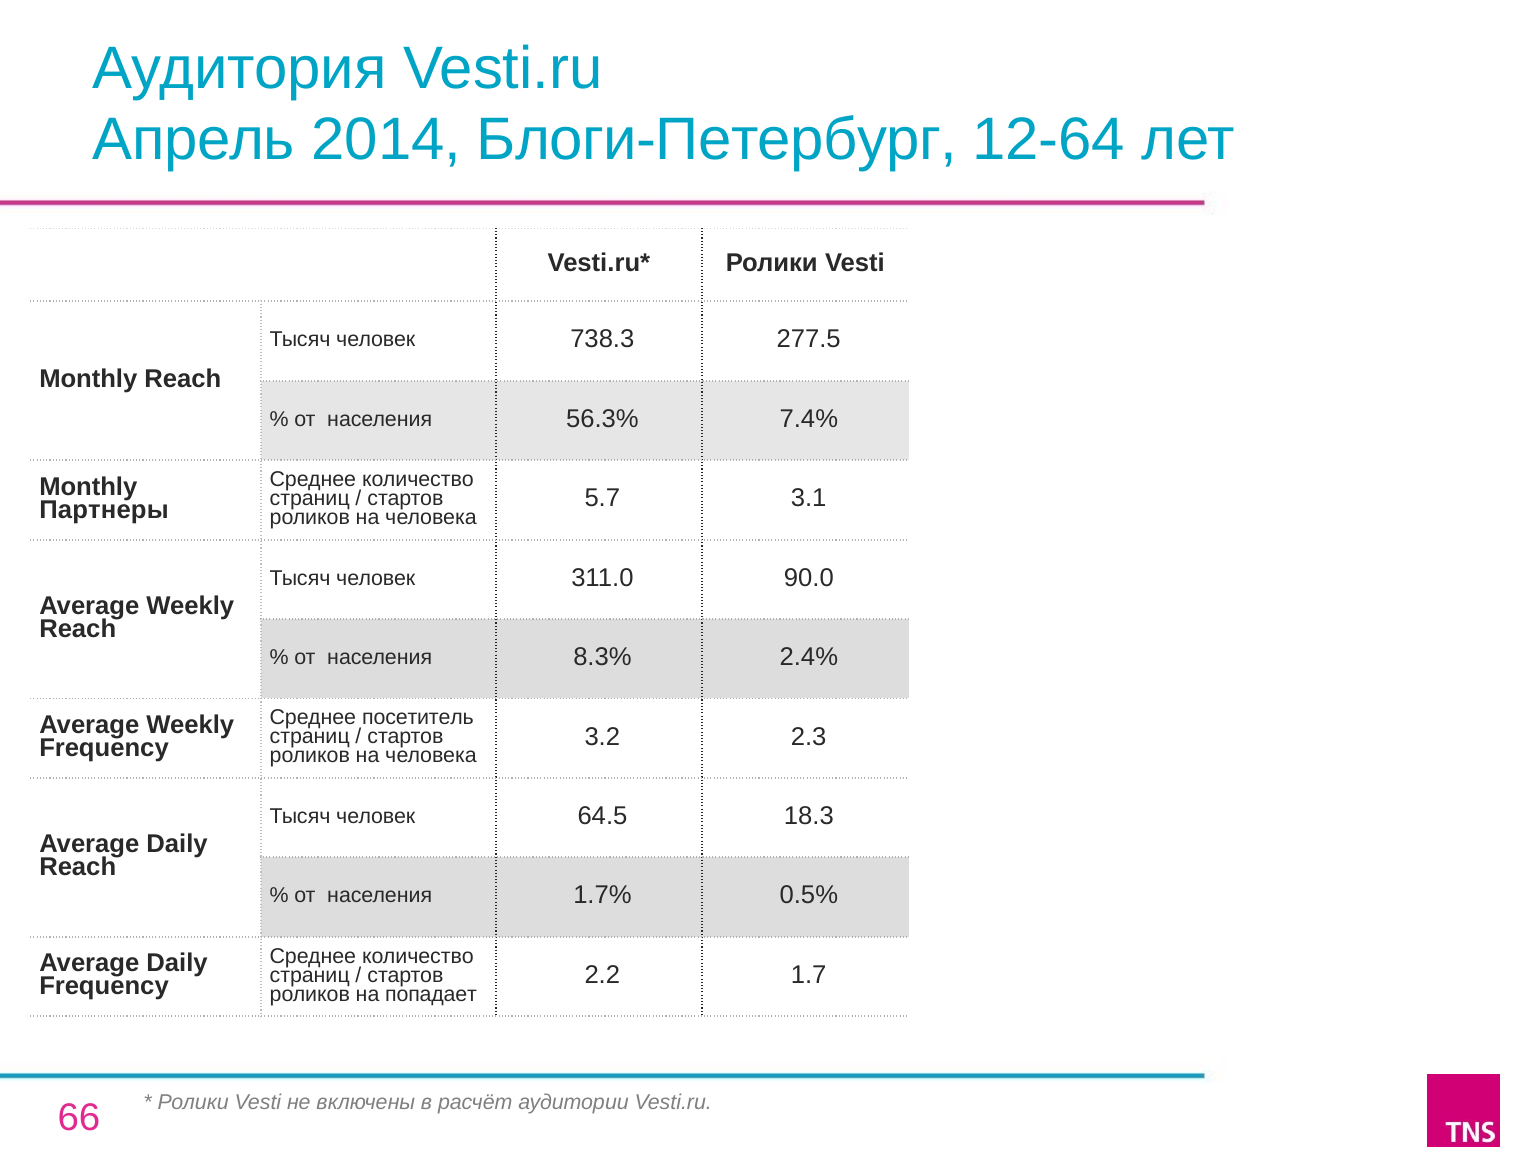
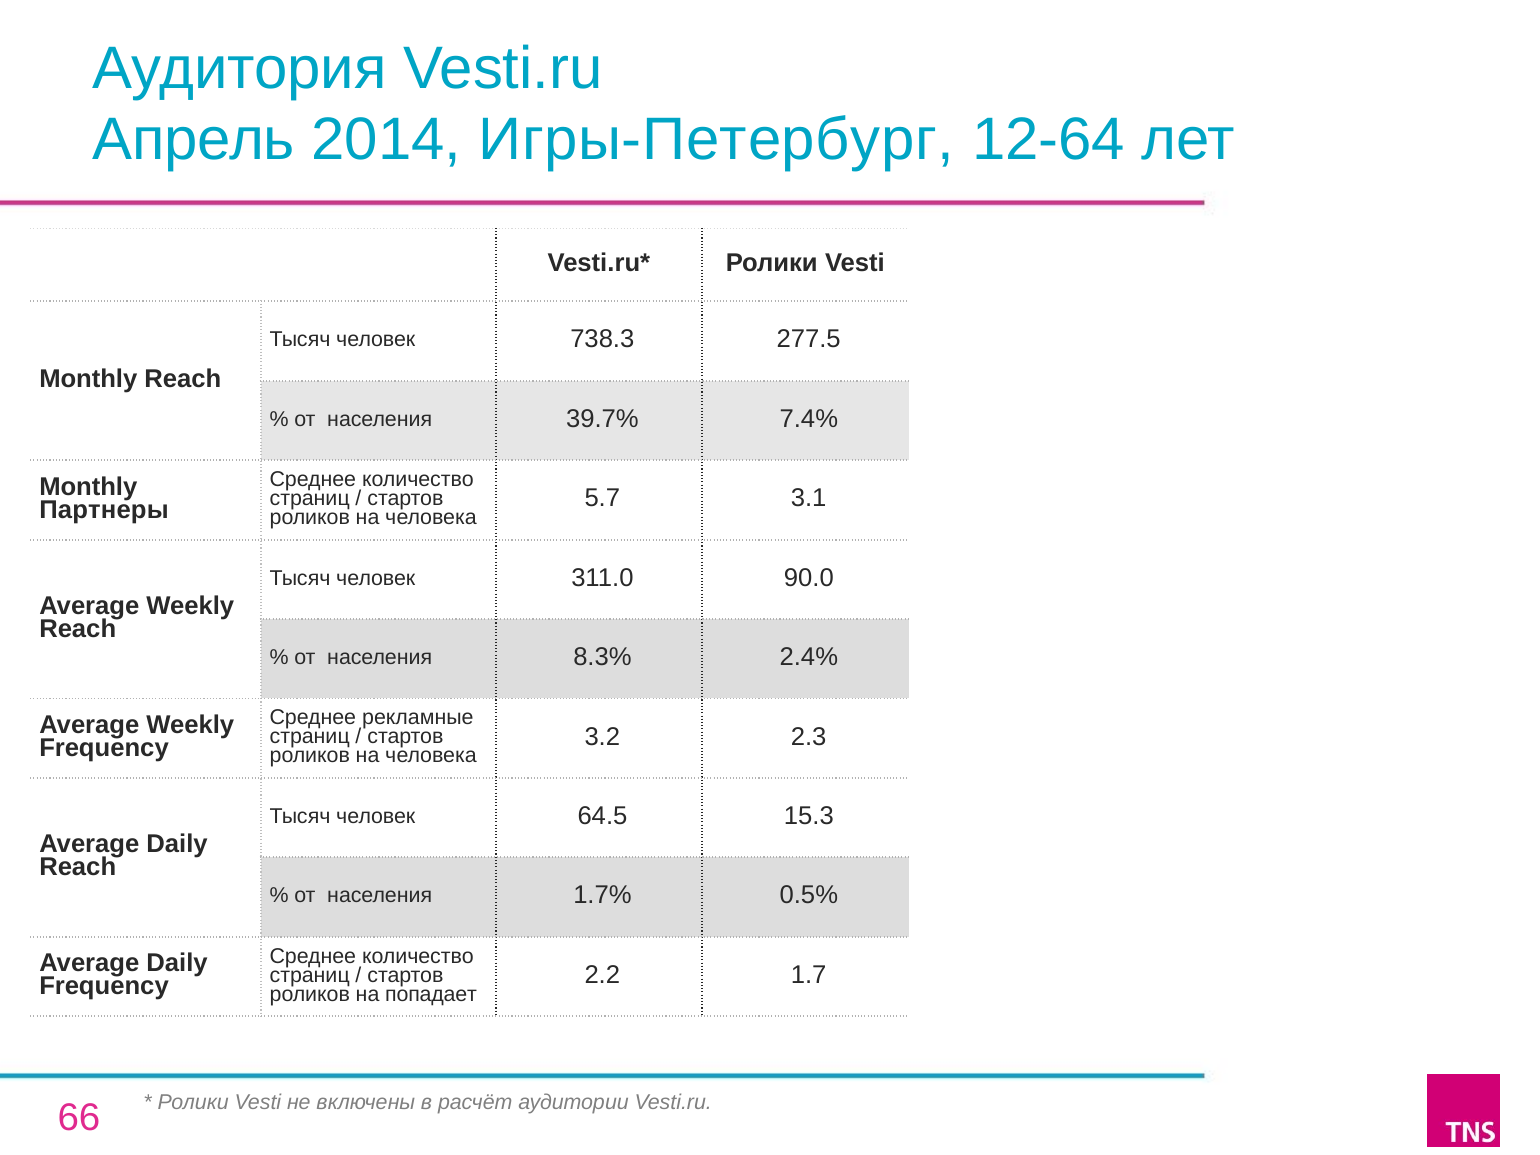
Блоги-Петербург: Блоги-Петербург -> Игры-Петербург
56.3%: 56.3% -> 39.7%
посетитель: посетитель -> рекламные
18.3: 18.3 -> 15.3
